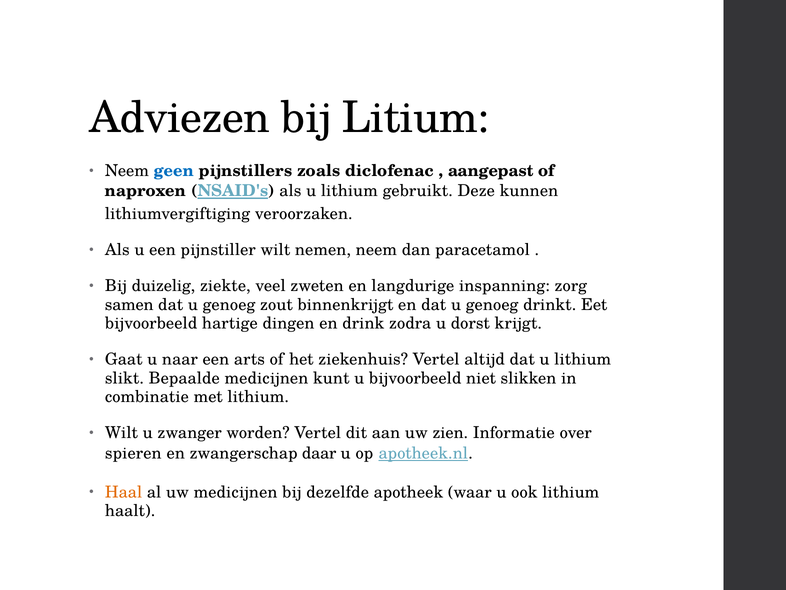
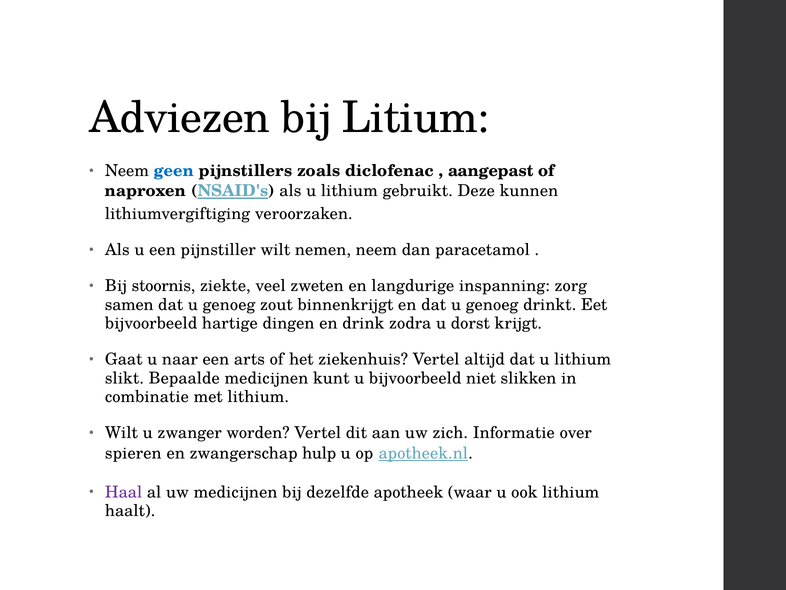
duizelig: duizelig -> stoornis
zien: zien -> zich
daar: daar -> hulp
Haal colour: orange -> purple
